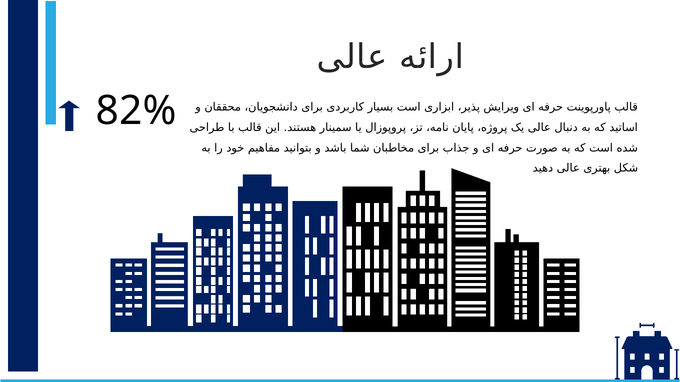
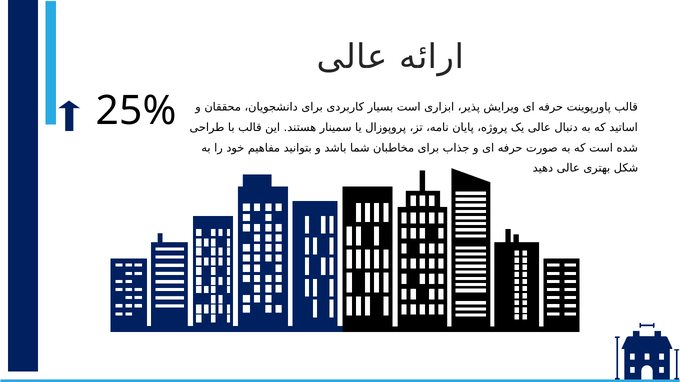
82%: 82% -> 25%
